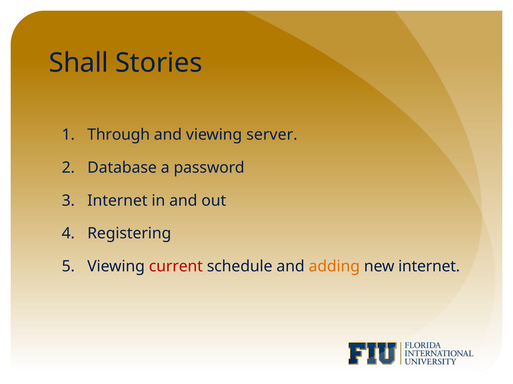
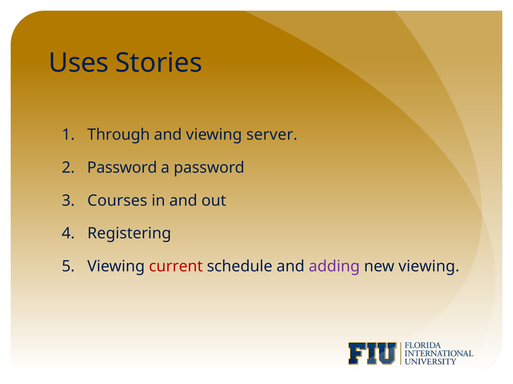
Shall: Shall -> Uses
Database at (122, 168): Database -> Password
Internet at (117, 201): Internet -> Courses
adding colour: orange -> purple
new internet: internet -> viewing
